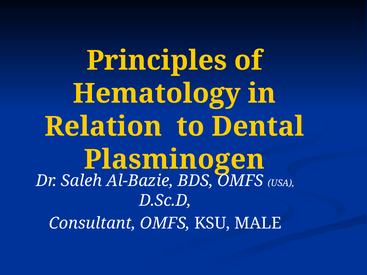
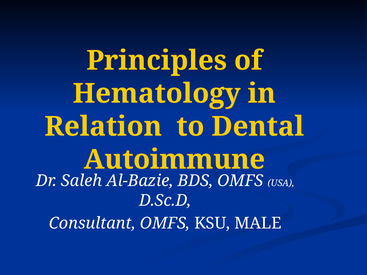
Plasminogen: Plasminogen -> Autoimmune
